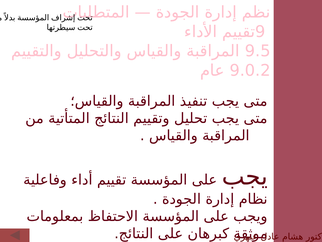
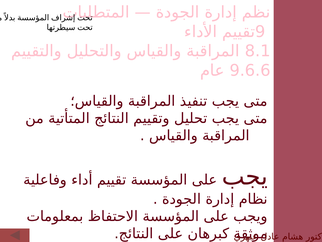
9.5: 9.5 -> 8.1
9.0.2: 9.0.2 -> 9.6.6
